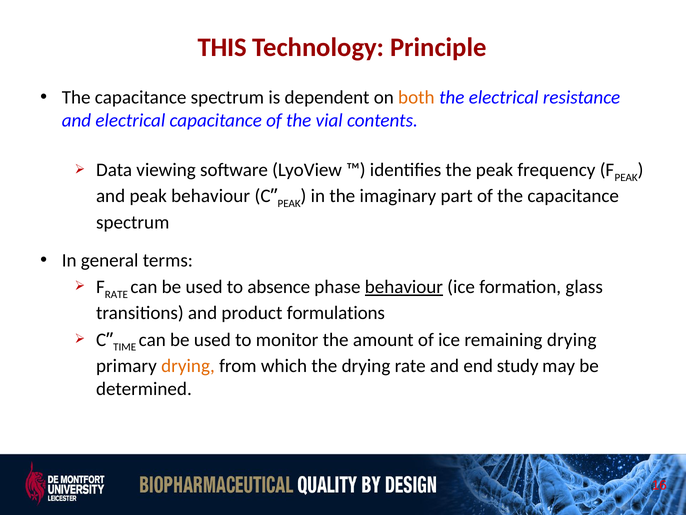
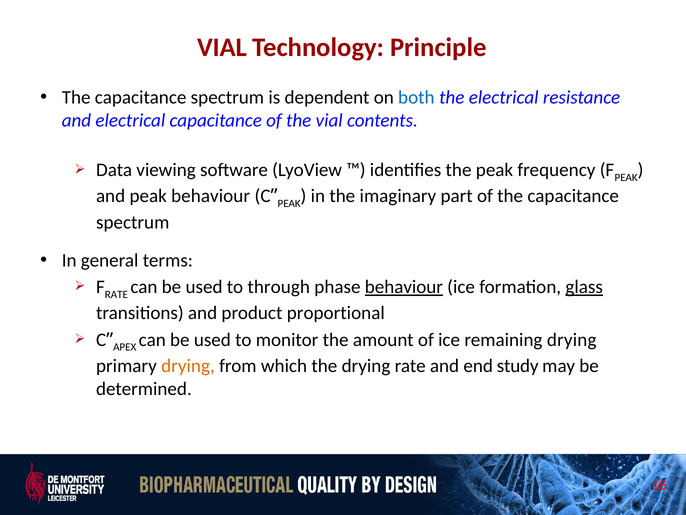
THIS at (222, 48): THIS -> VIAL
both colour: orange -> blue
absence: absence -> through
glass underline: none -> present
formulations: formulations -> proportional
TIME: TIME -> APEX
